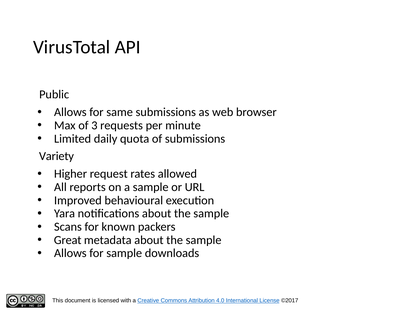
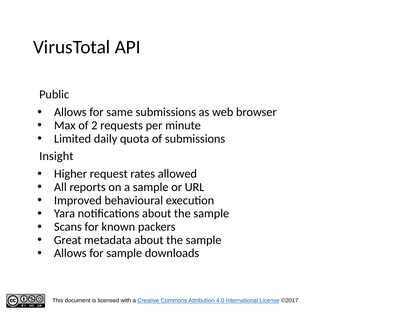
3: 3 -> 2
Variety: Variety -> Insight
